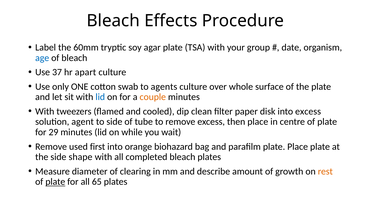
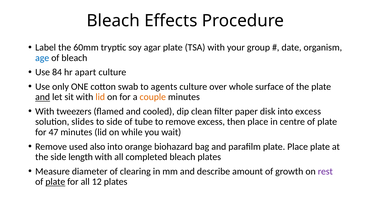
37: 37 -> 84
and at (43, 97) underline: none -> present
lid at (100, 97) colour: blue -> orange
agent: agent -> slides
29: 29 -> 47
first: first -> also
shape: shape -> length
rest colour: orange -> purple
65: 65 -> 12
